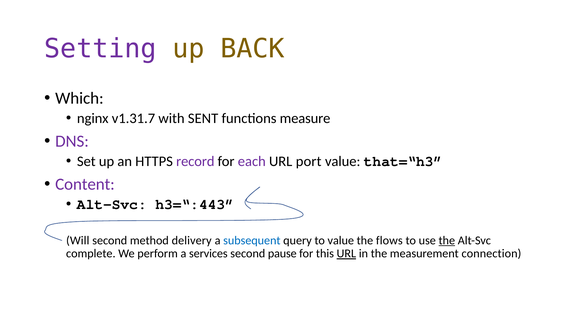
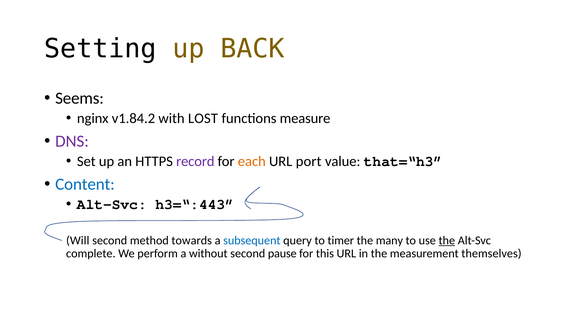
Setting colour: purple -> black
Which: Which -> Seems
v1.31.7: v1.31.7 -> v1.84.2
SENT: SENT -> LOST
each colour: purple -> orange
Content colour: purple -> blue
delivery: delivery -> towards
to value: value -> timer
flows: flows -> many
services: services -> without
URL at (346, 253) underline: present -> none
connection: connection -> themselves
